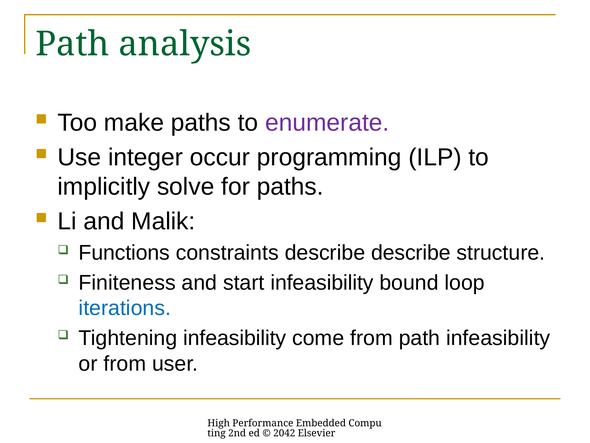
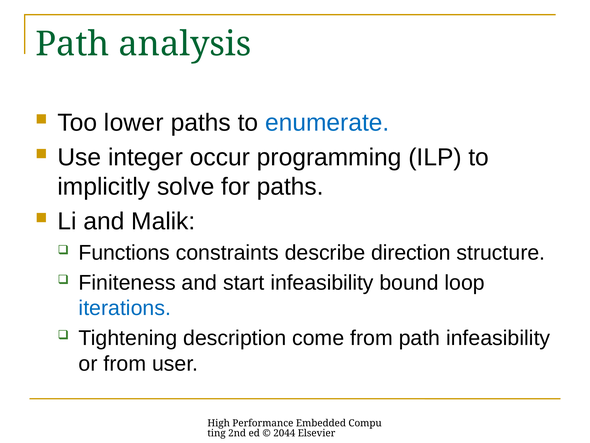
make: make -> lower
enumerate colour: purple -> blue
describe describe: describe -> direction
Tightening infeasibility: infeasibility -> description
2042: 2042 -> 2044
